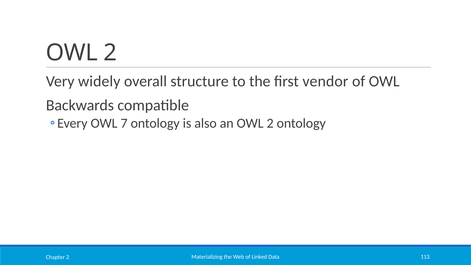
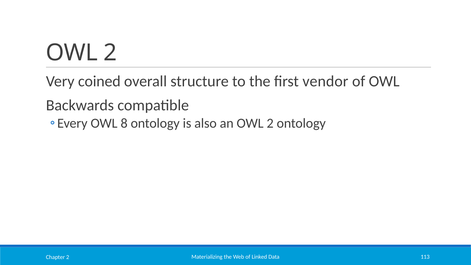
widely: widely -> coined
7: 7 -> 8
